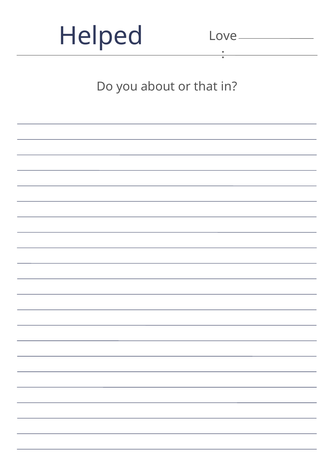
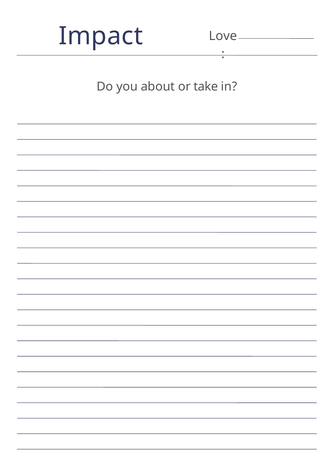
Helped: Helped -> Impact
that: that -> take
